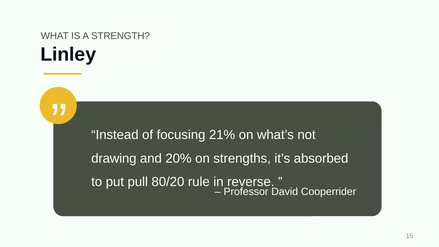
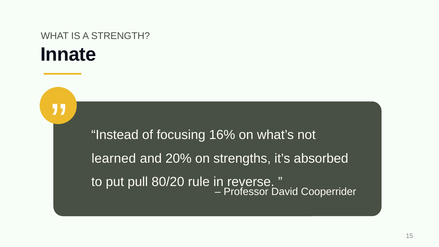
Linley: Linley -> Innate
21%: 21% -> 16%
drawing: drawing -> learned
